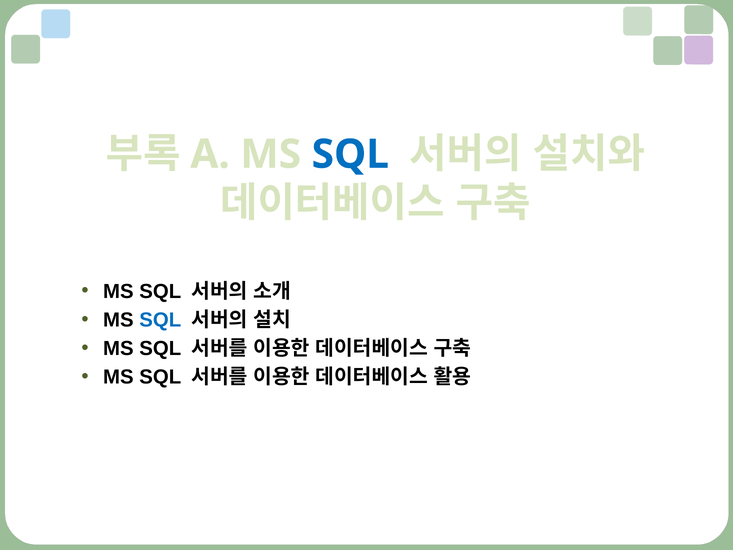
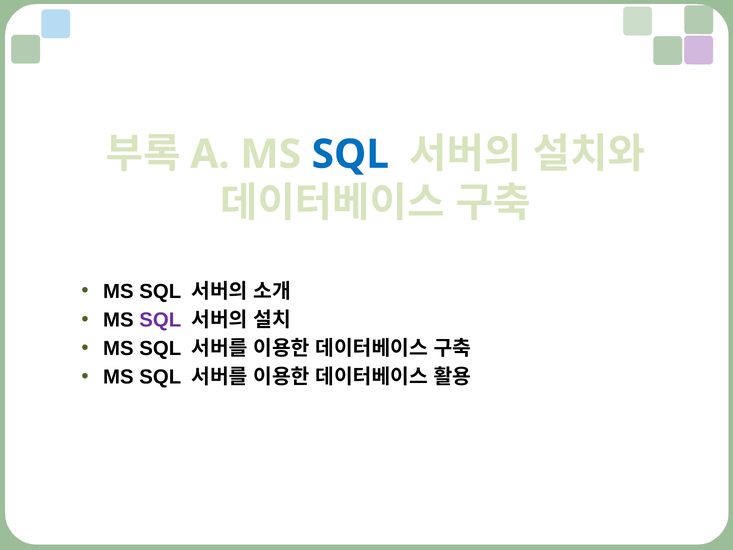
SQL at (160, 320) colour: blue -> purple
